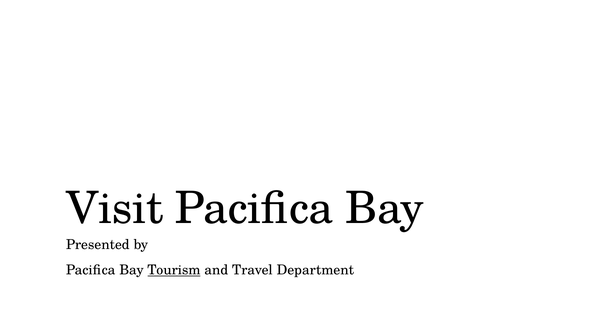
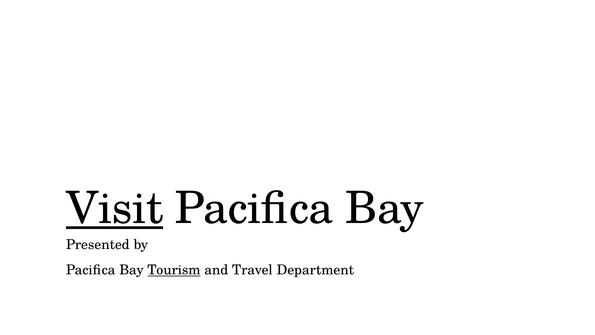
Visit underline: none -> present
